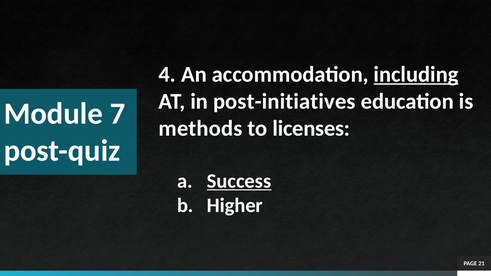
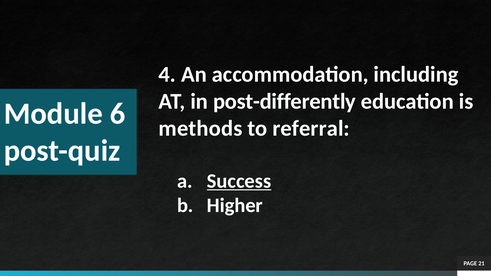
including underline: present -> none
post-initiatives: post-initiatives -> post-differently
7: 7 -> 6
licenses: licenses -> referral
